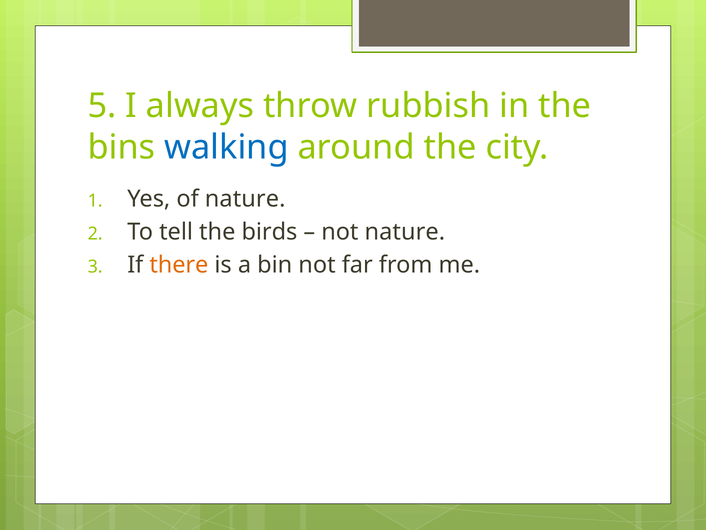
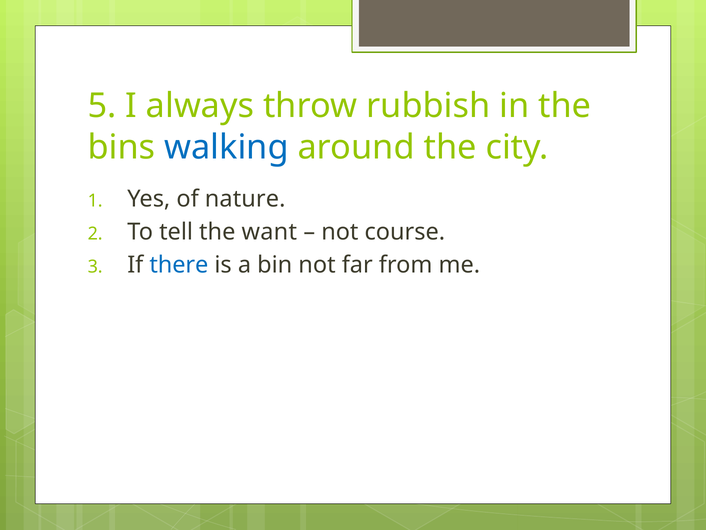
birds: birds -> want
not nature: nature -> course
there colour: orange -> blue
